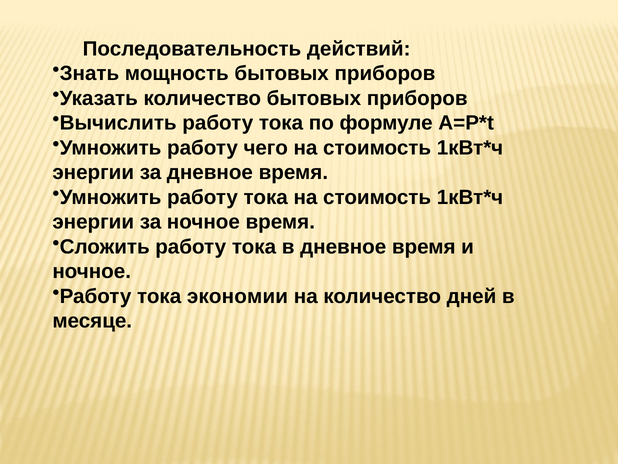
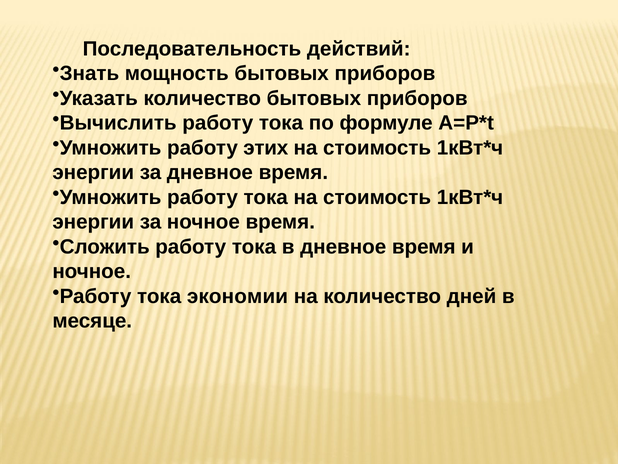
чего: чего -> этих
